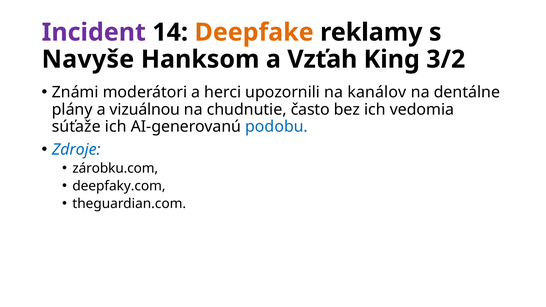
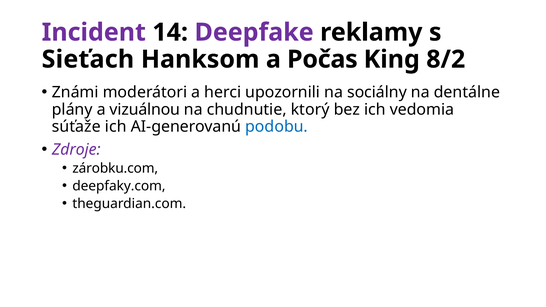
Deepfake colour: orange -> purple
Navyše: Navyše -> Sieťach
Vzťah: Vzťah -> Počas
3/2: 3/2 -> 8/2
kanálov: kanálov -> sociálny
často: často -> ktorý
Zdroje colour: blue -> purple
